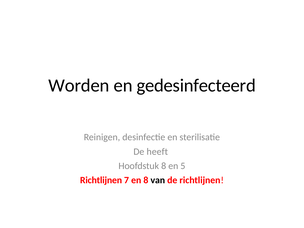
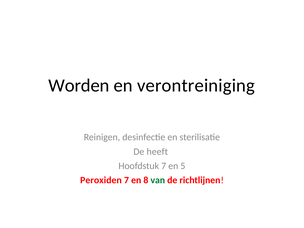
gedesinfecteerd: gedesinfecteerd -> verontreiniging
Hoofdstuk 8: 8 -> 7
Richtlijnen at (101, 180): Richtlijnen -> Peroxiden
van colour: black -> green
